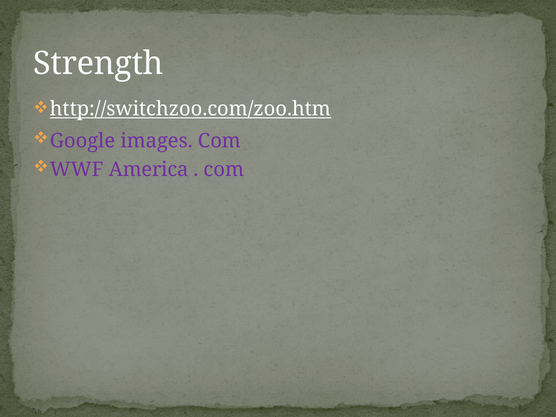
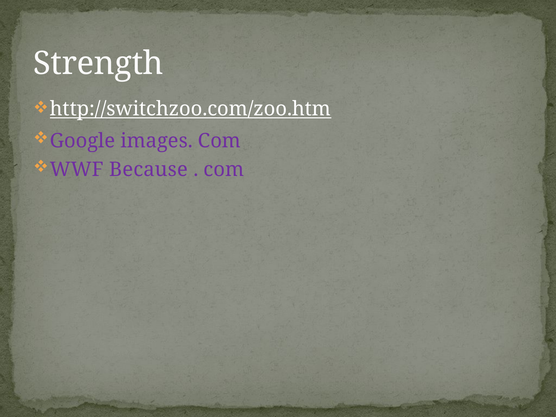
America: America -> Because
